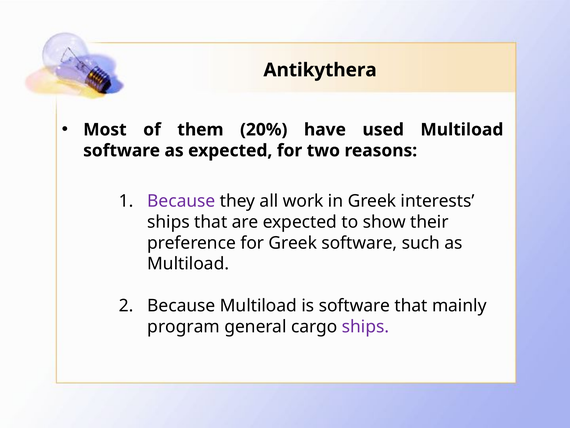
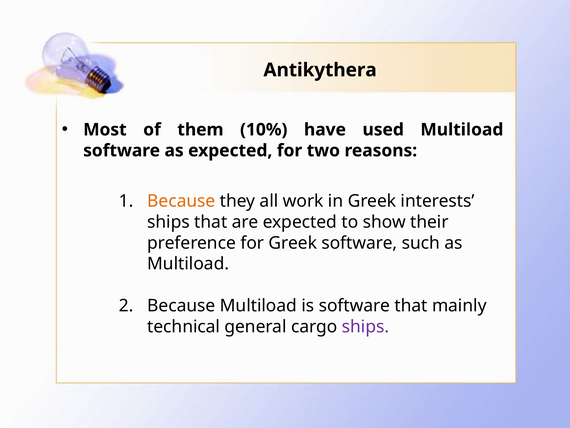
20%: 20% -> 10%
Because at (181, 201) colour: purple -> orange
program: program -> technical
